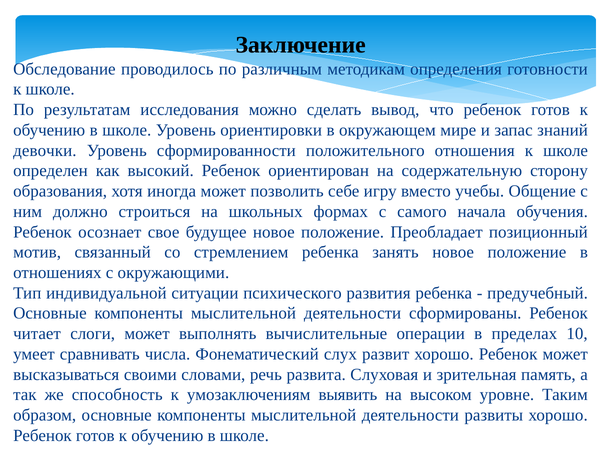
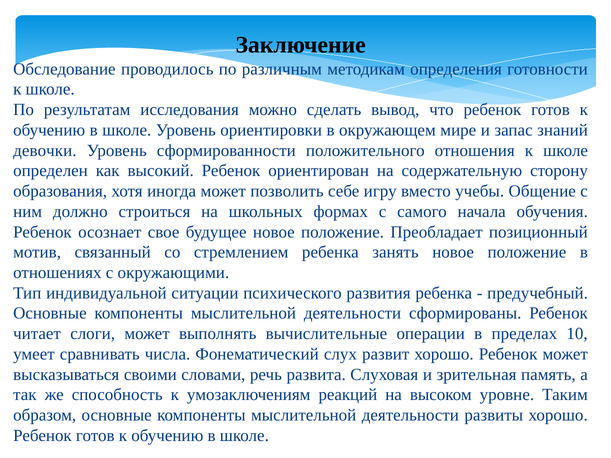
выявить: выявить -> реакций
